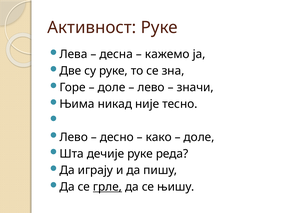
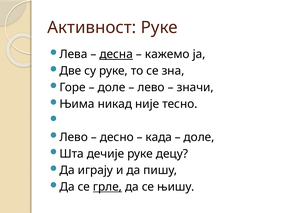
десна underline: none -> present
како: како -> када
реда: реда -> децу
